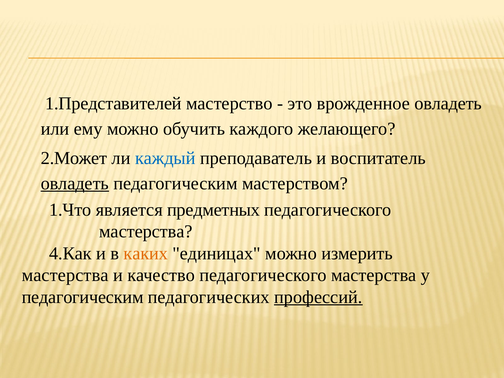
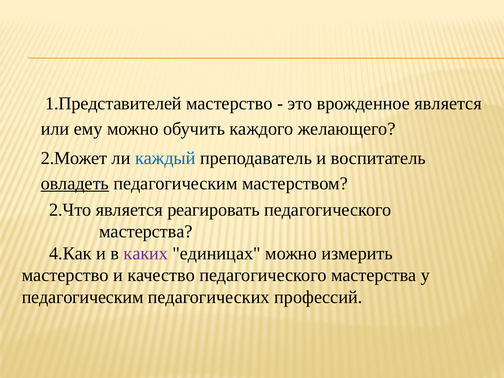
врожденное овладеть: овладеть -> является
1.Что: 1.Что -> 2.Что
предметных: предметных -> реагировать
каких colour: orange -> purple
мастерства at (65, 275): мастерства -> мастерство
профессий underline: present -> none
